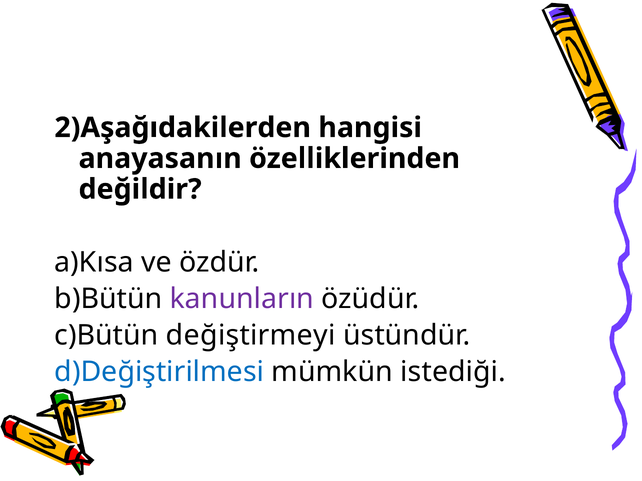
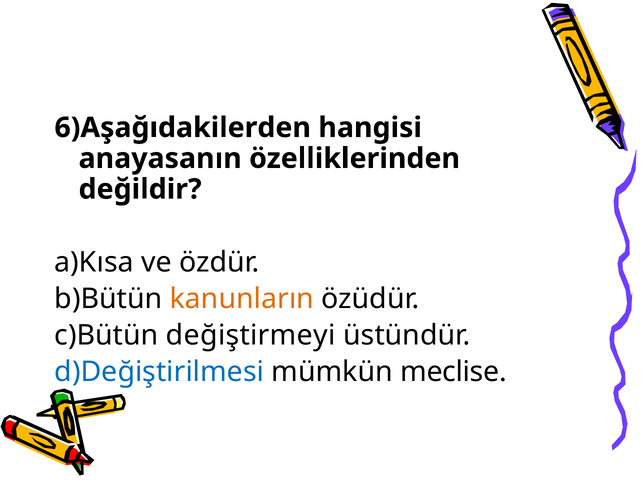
2)Aşağıdakilerden: 2)Aşağıdakilerden -> 6)Aşağıdakilerden
kanunların colour: purple -> orange
istediği: istediği -> meclise
